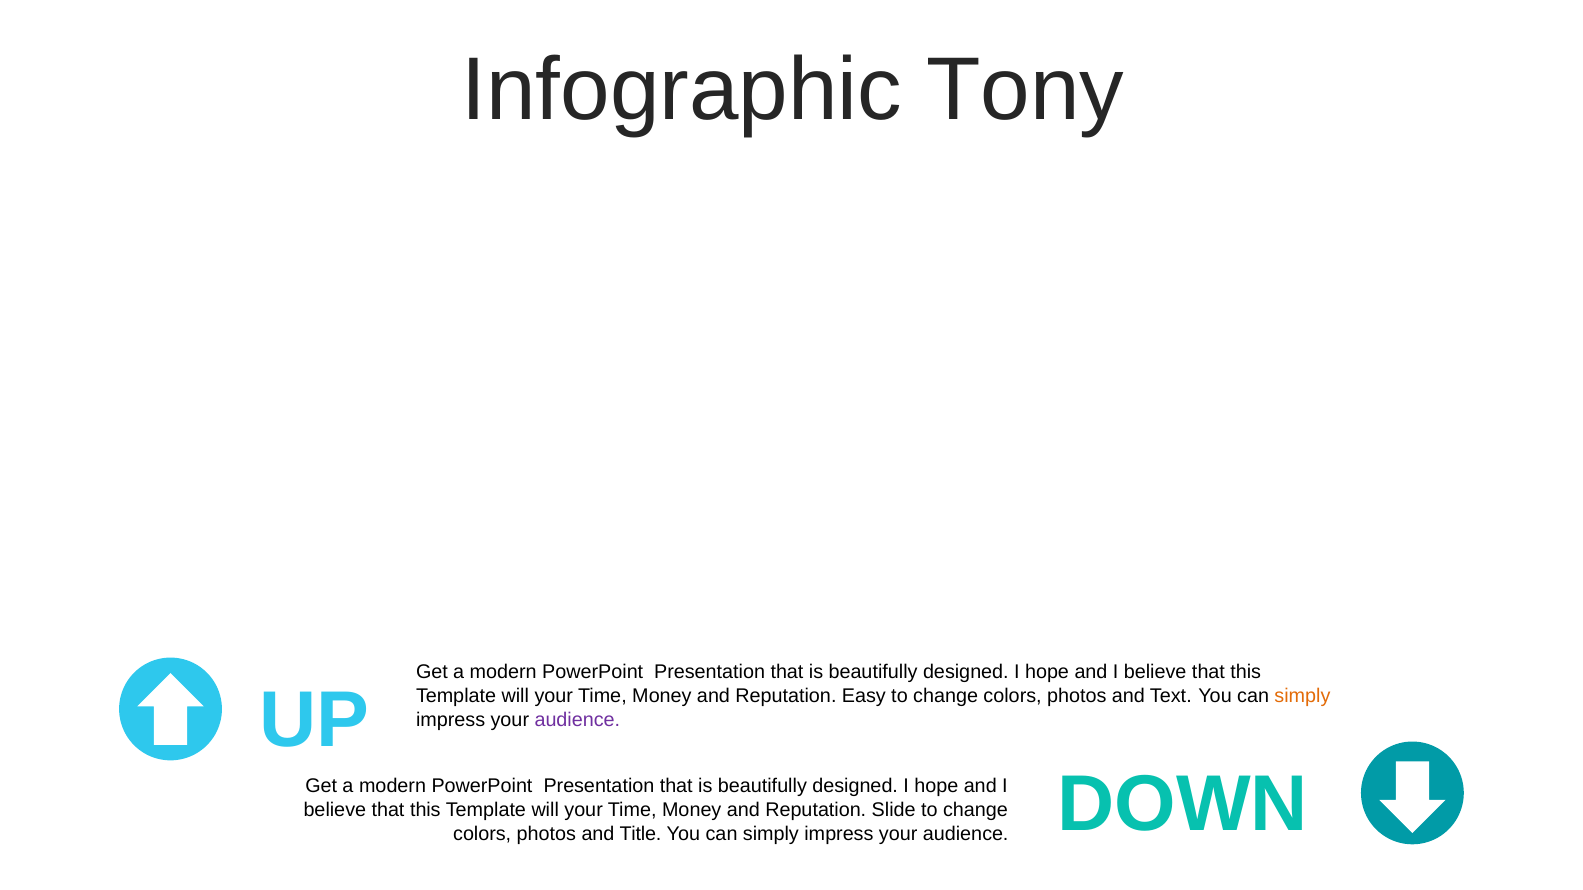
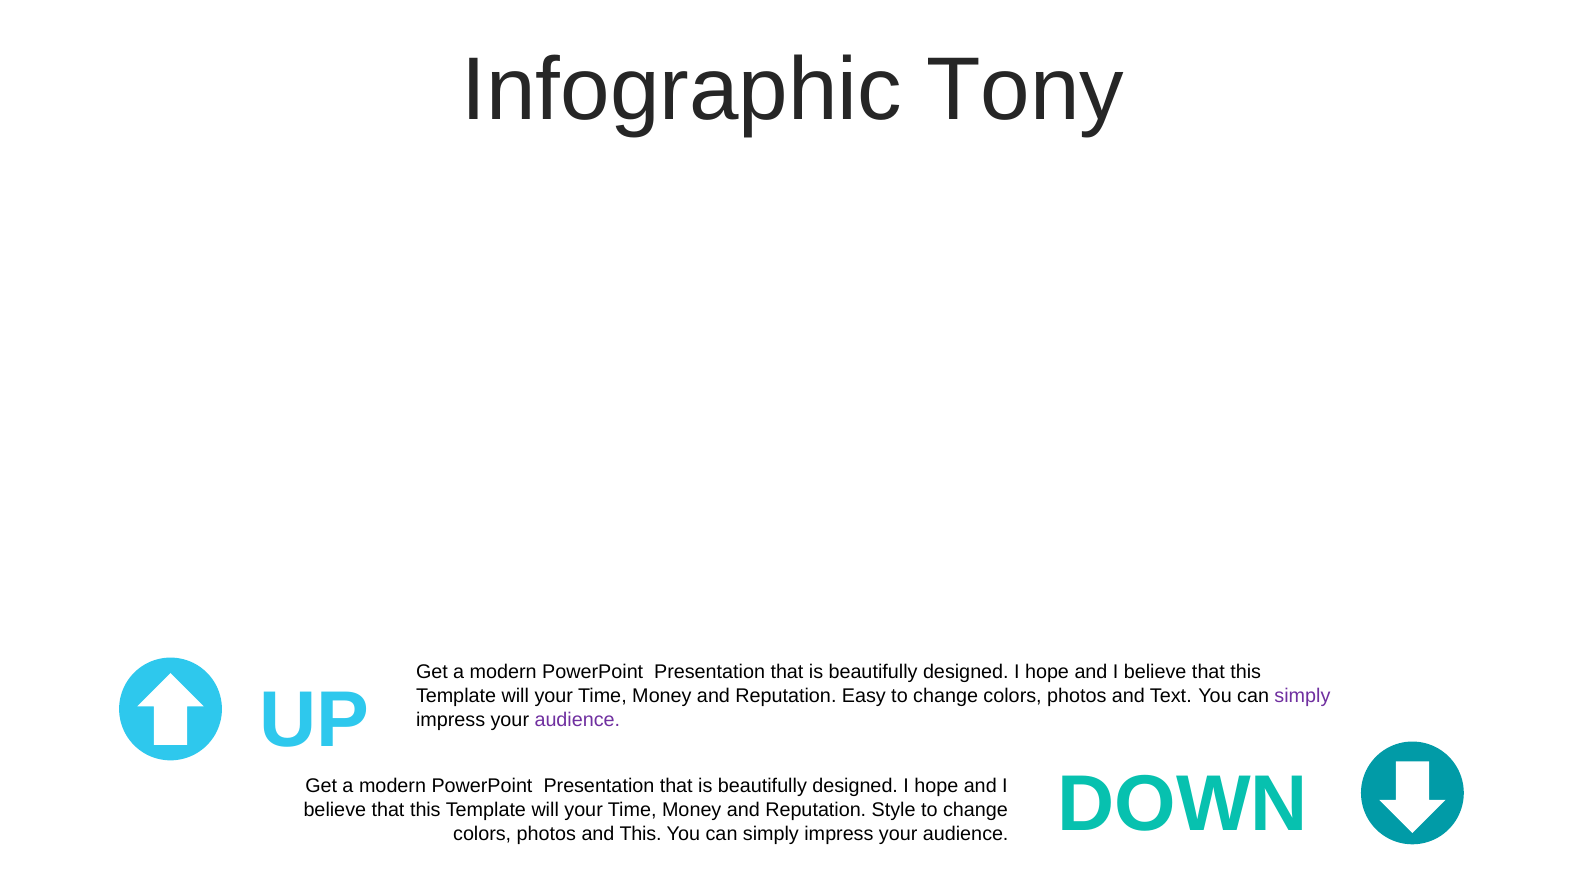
simply at (1302, 696) colour: orange -> purple
Slide: Slide -> Style
and Title: Title -> This
